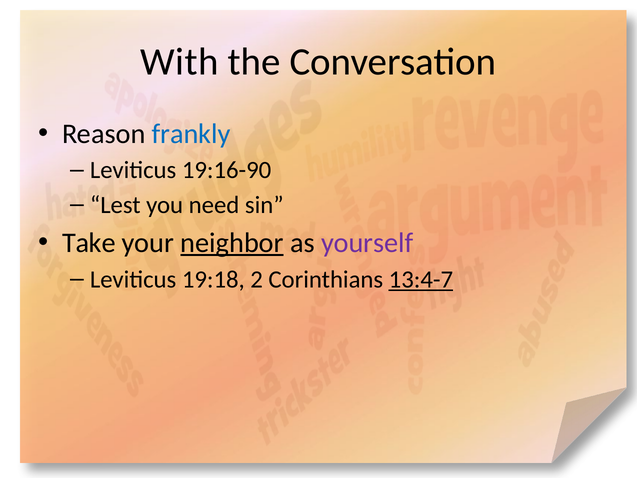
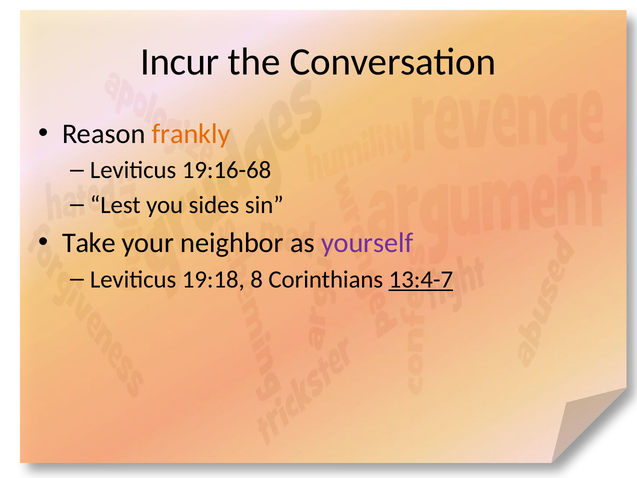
With: With -> Incur
frankly colour: blue -> orange
19:16-90: 19:16-90 -> 19:16-68
need: need -> sides
neighbor underline: present -> none
2: 2 -> 8
